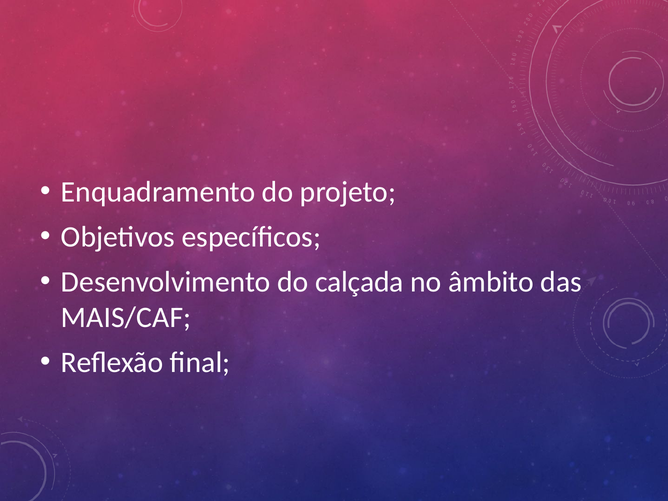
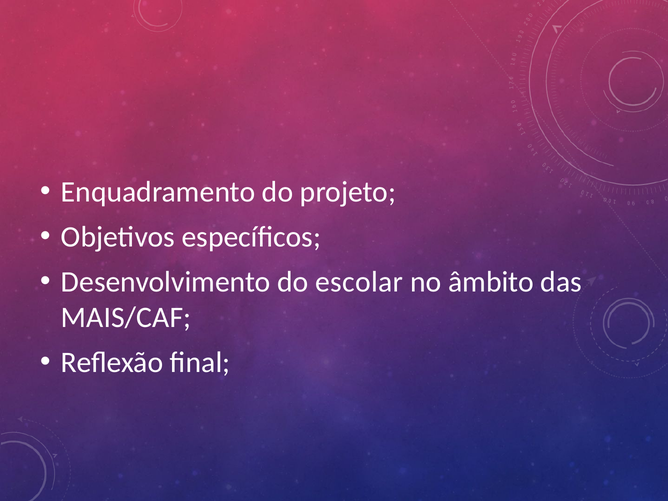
calçada: calçada -> escolar
